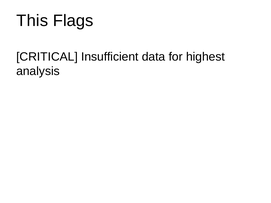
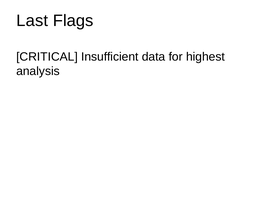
This: This -> Last
